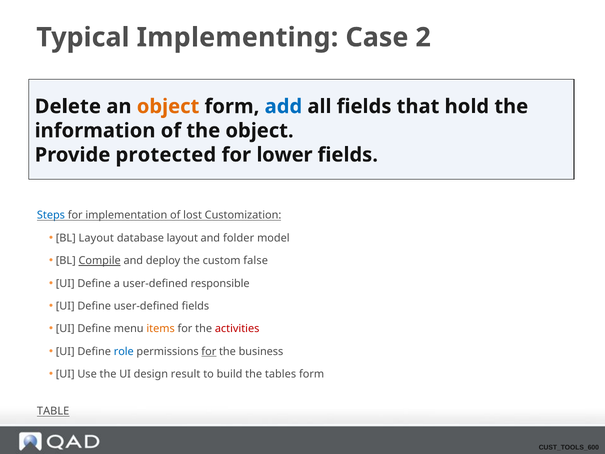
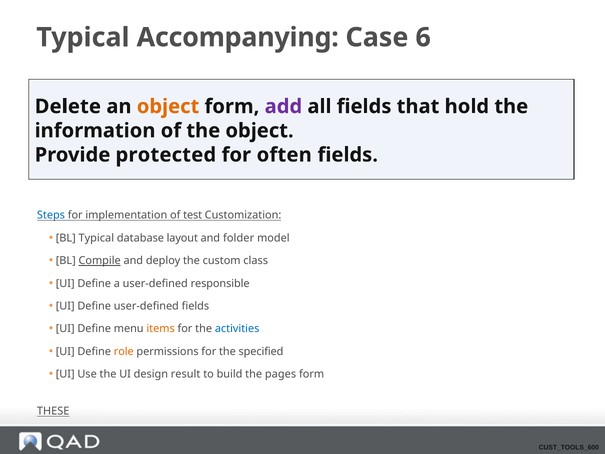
Implementing: Implementing -> Accompanying
2: 2 -> 6
add colour: blue -> purple
lower: lower -> often
lost: lost -> test
BL Layout: Layout -> Typical
false: false -> class
activities colour: red -> blue
role colour: blue -> orange
for at (209, 351) underline: present -> none
business: business -> specified
tables: tables -> pages
TABLE: TABLE -> THESE
